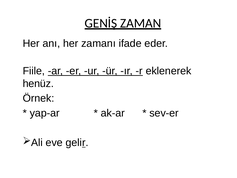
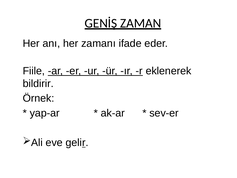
henüz: henüz -> bildirir
